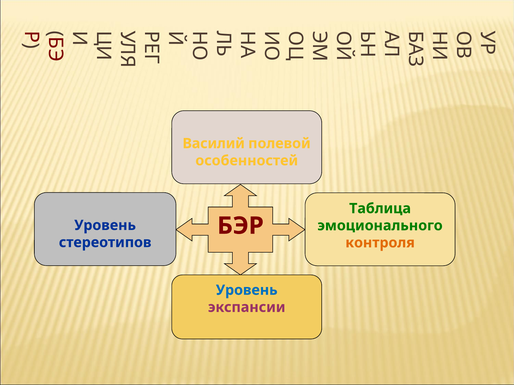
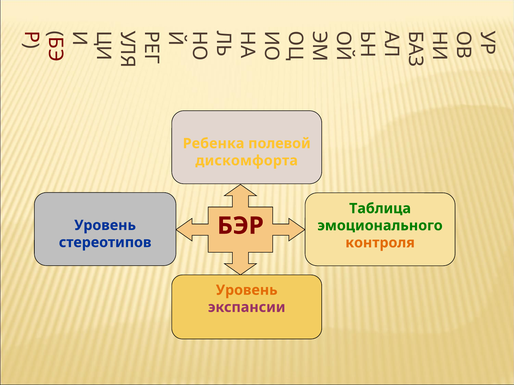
Василий: Василий -> Ребенка
особенностей: особенностей -> дискомфорта
Уровень at (247, 290) colour: blue -> orange
